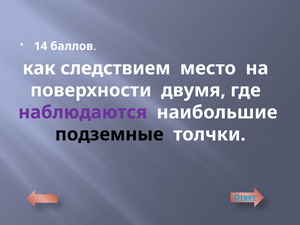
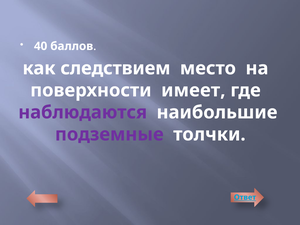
14: 14 -> 40
двумя: двумя -> имеет
подземные colour: black -> purple
